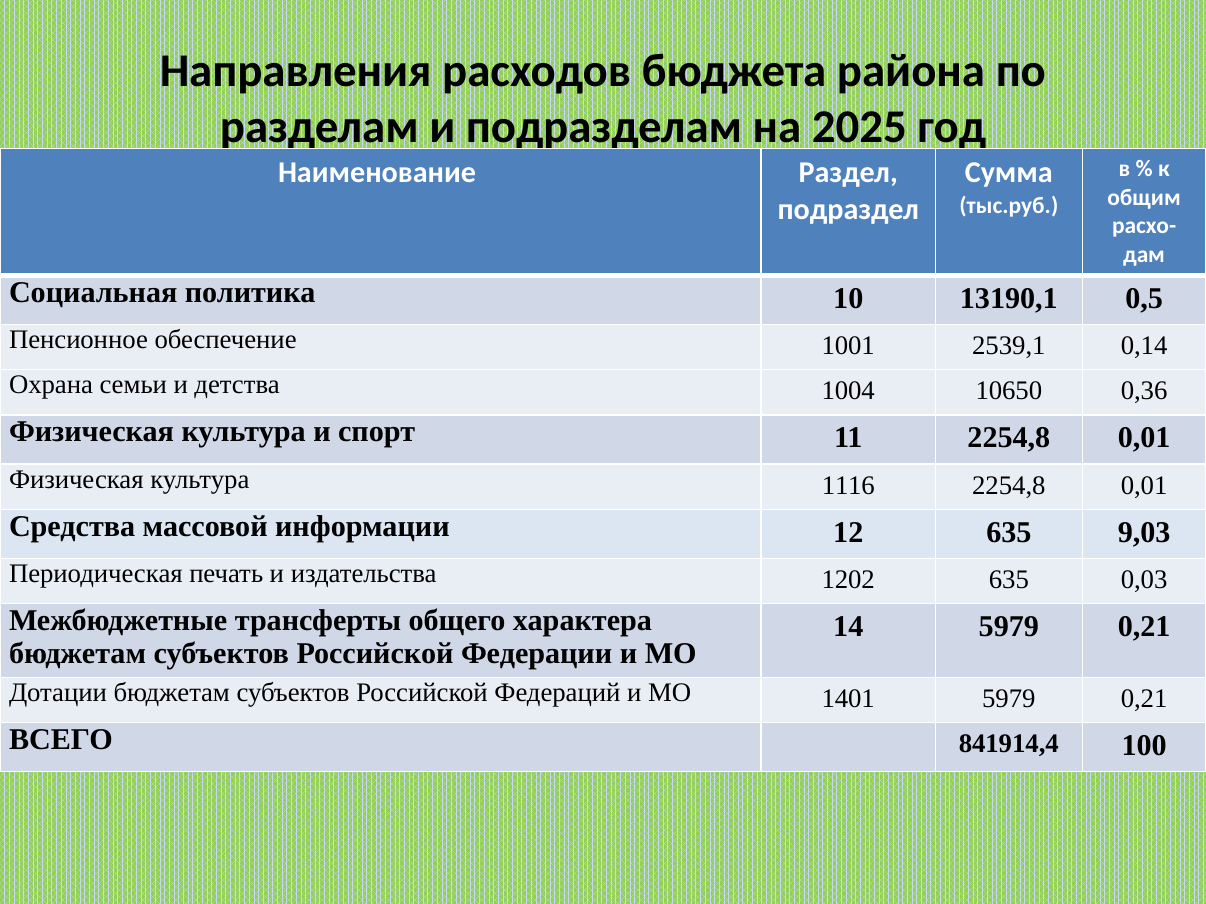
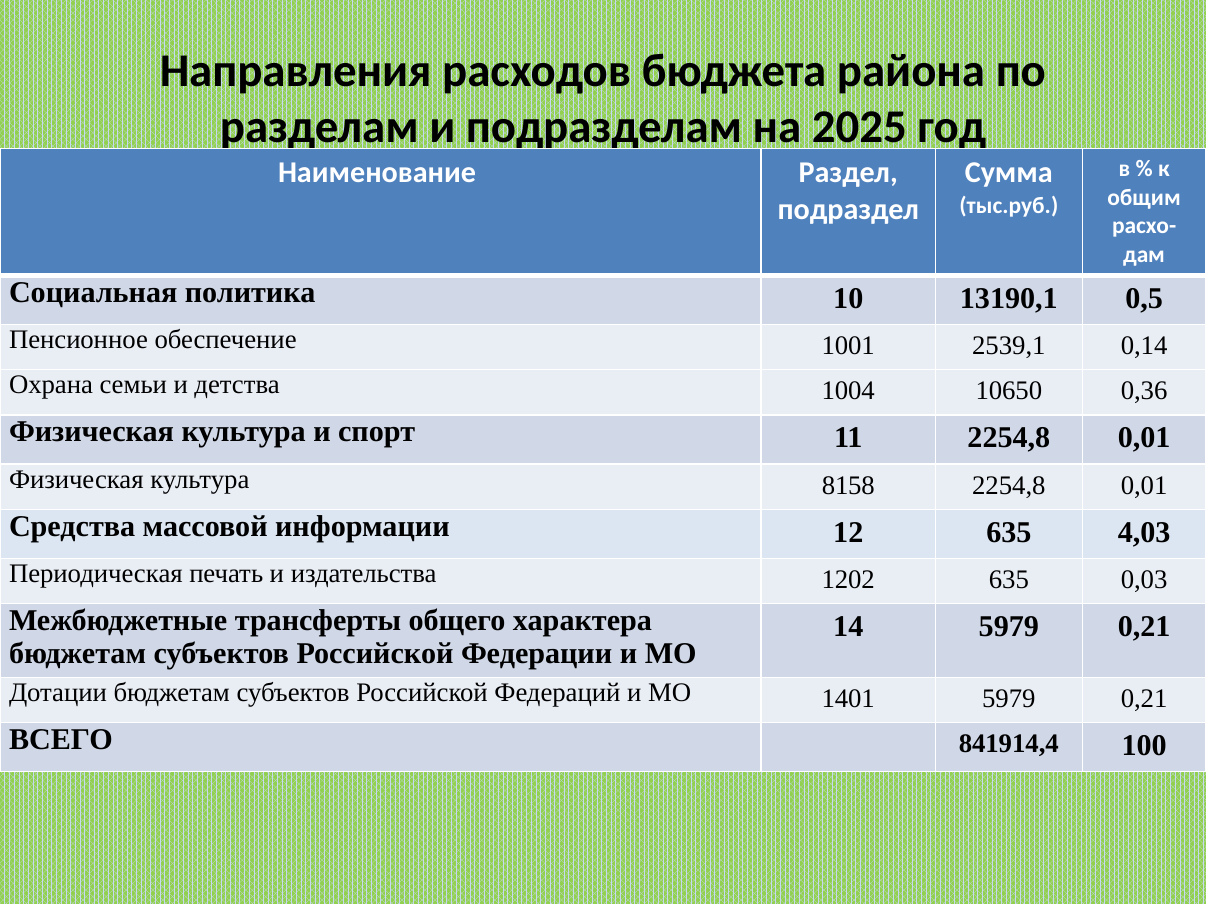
1116: 1116 -> 8158
9,03: 9,03 -> 4,03
